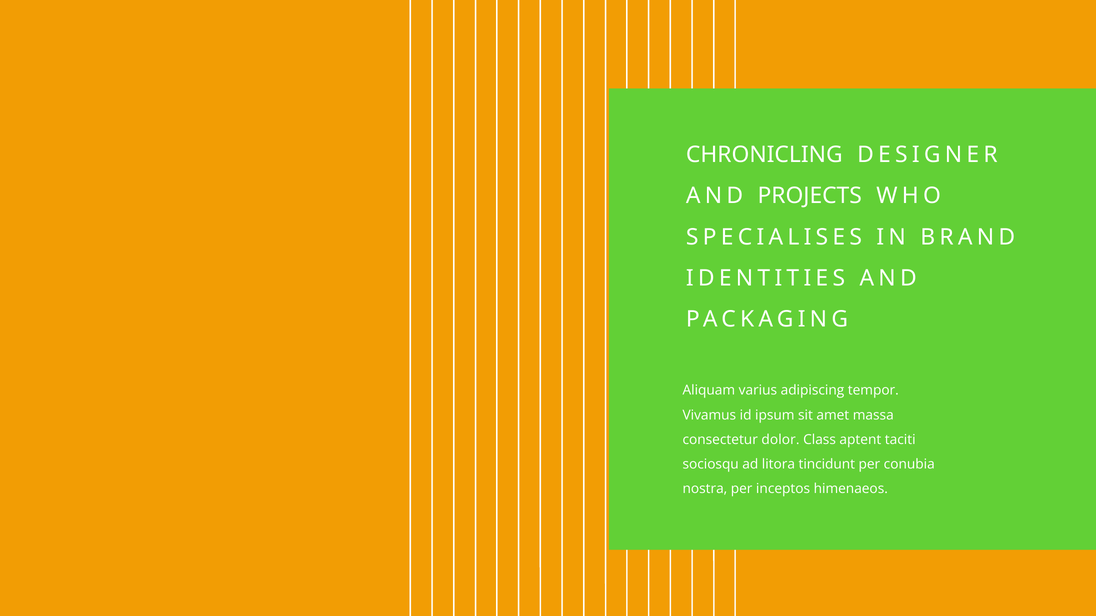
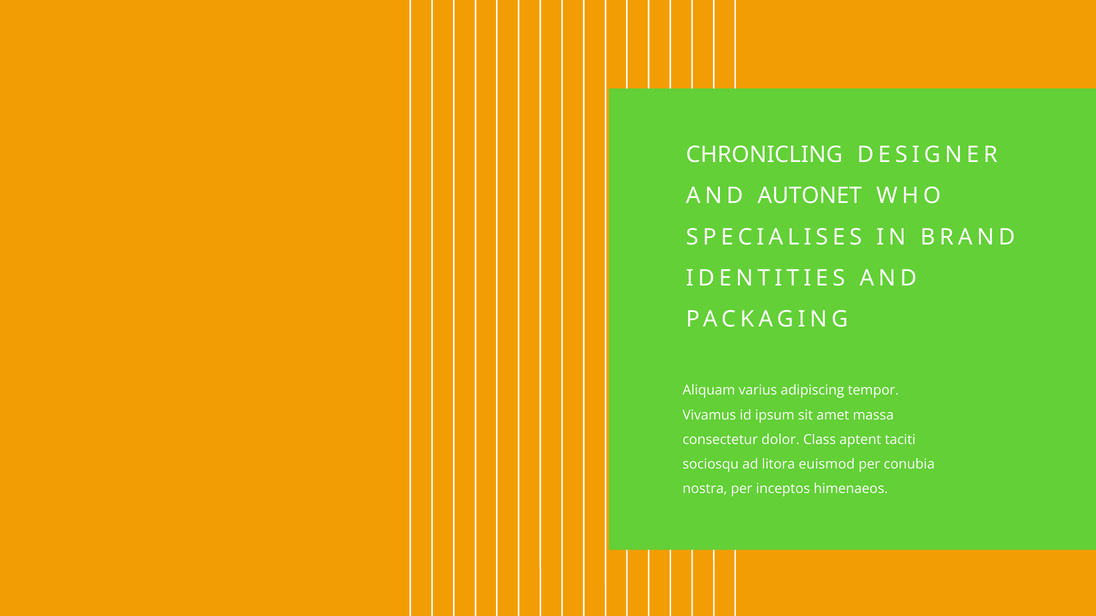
PROJECTS: PROJECTS -> AUTONET
tincidunt: tincidunt -> euismod
